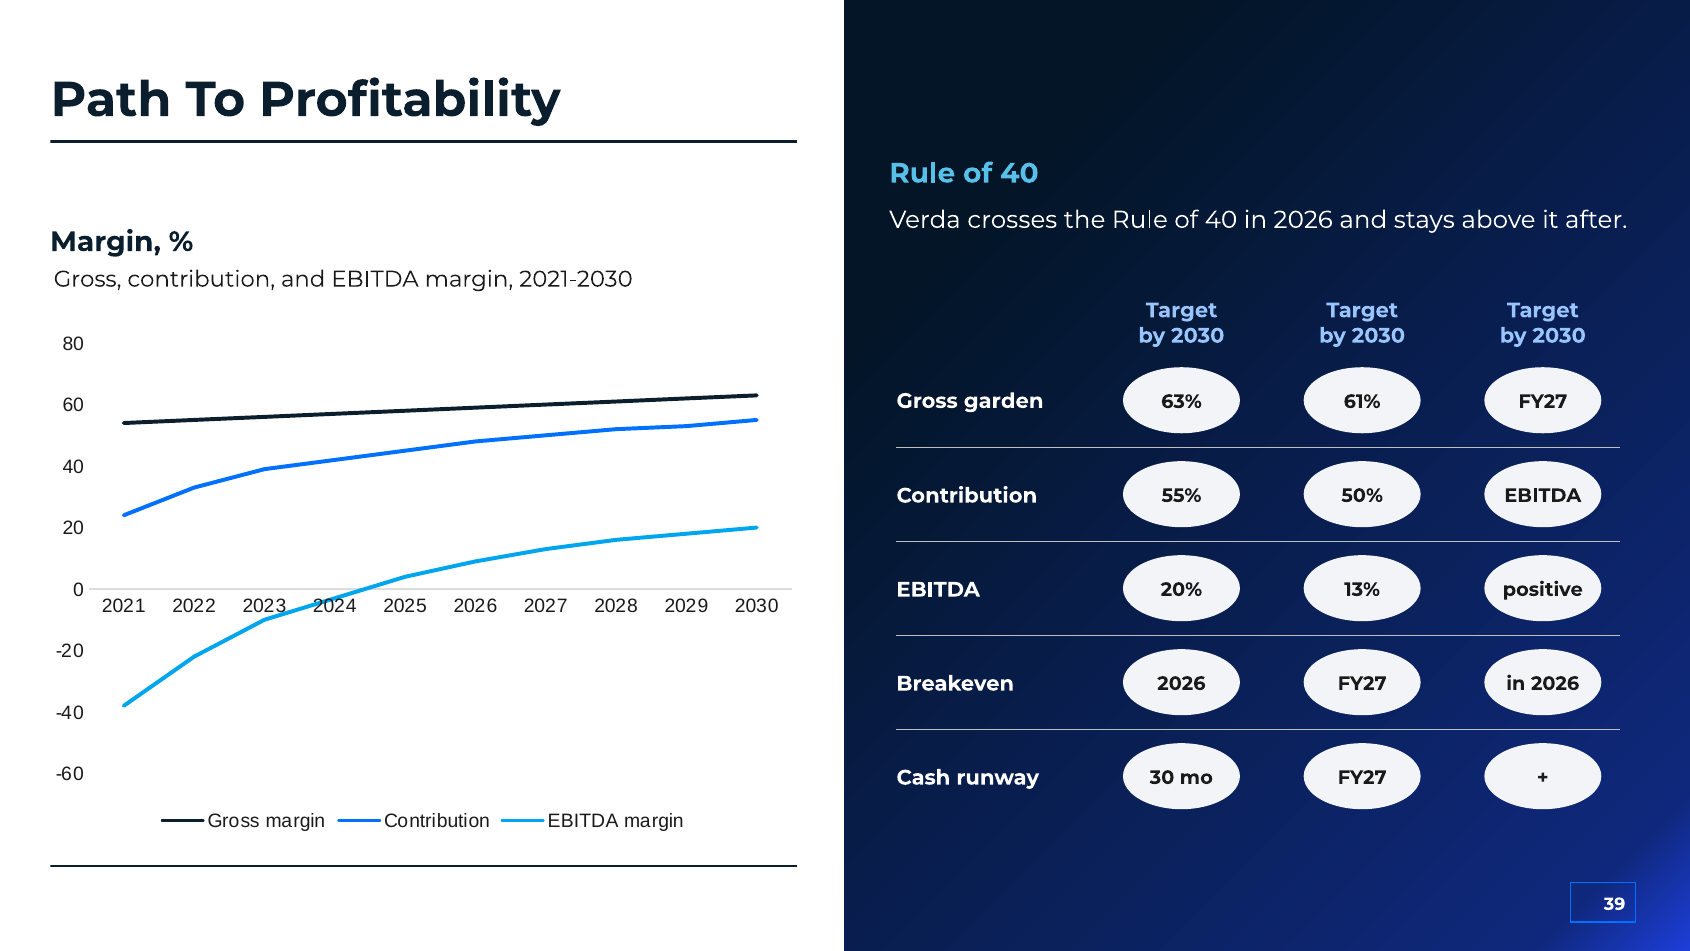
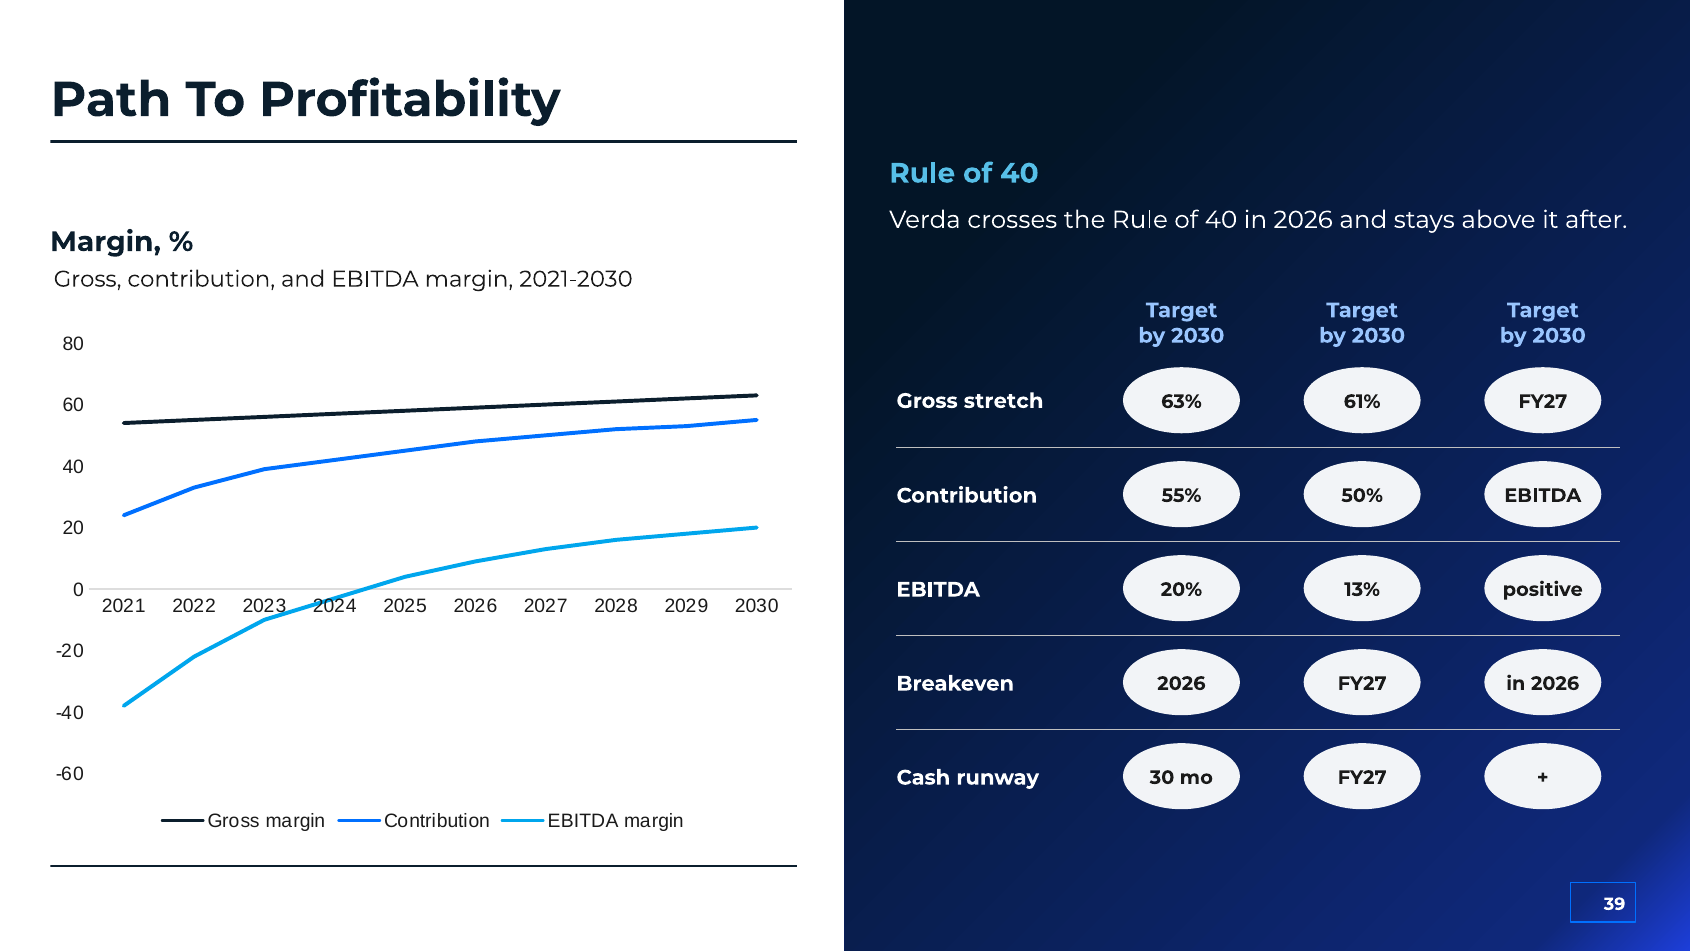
garden: garden -> stretch
